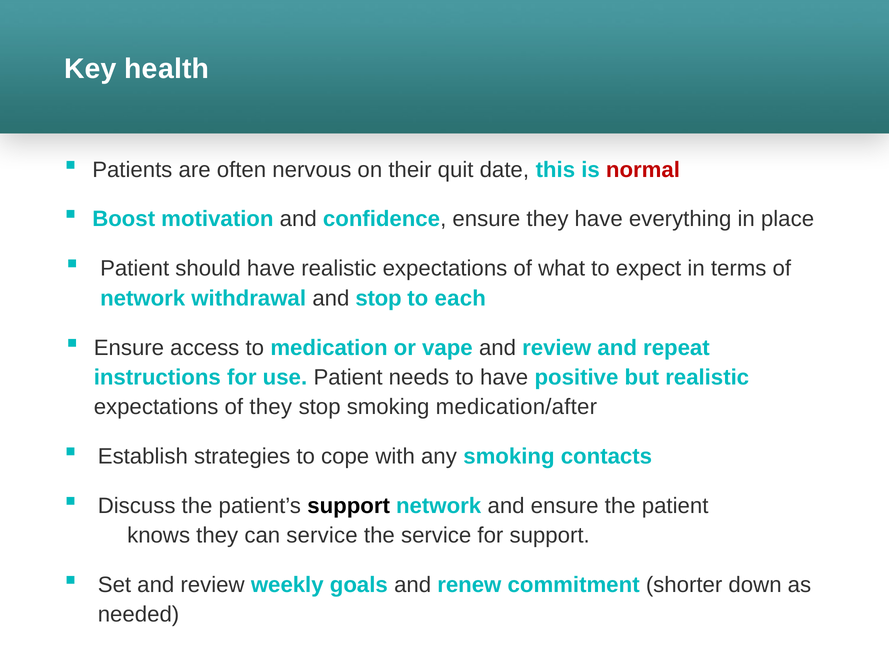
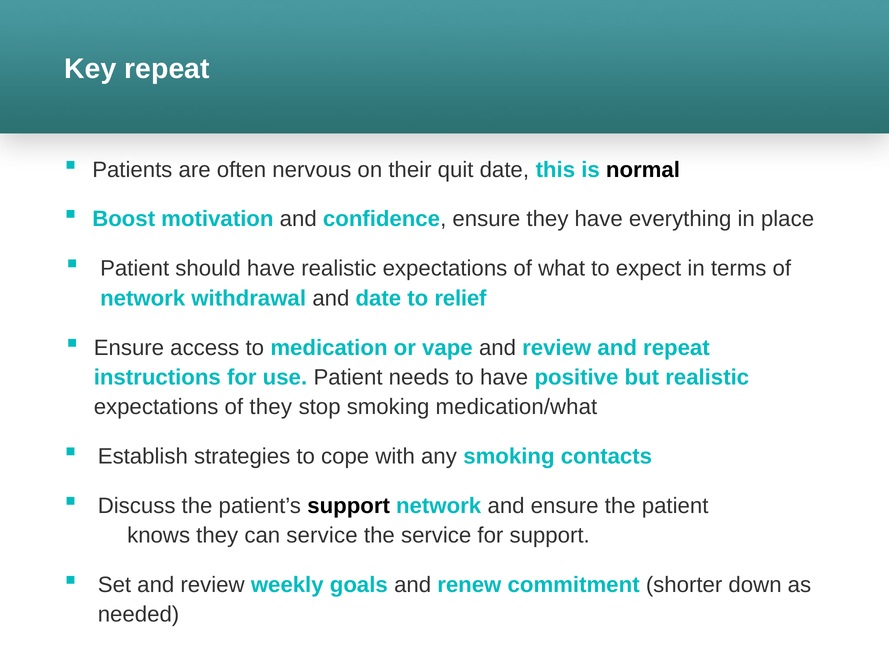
Key health: health -> repeat
normal colour: red -> black
and stop: stop -> date
each: each -> relief
medication/after: medication/after -> medication/what
